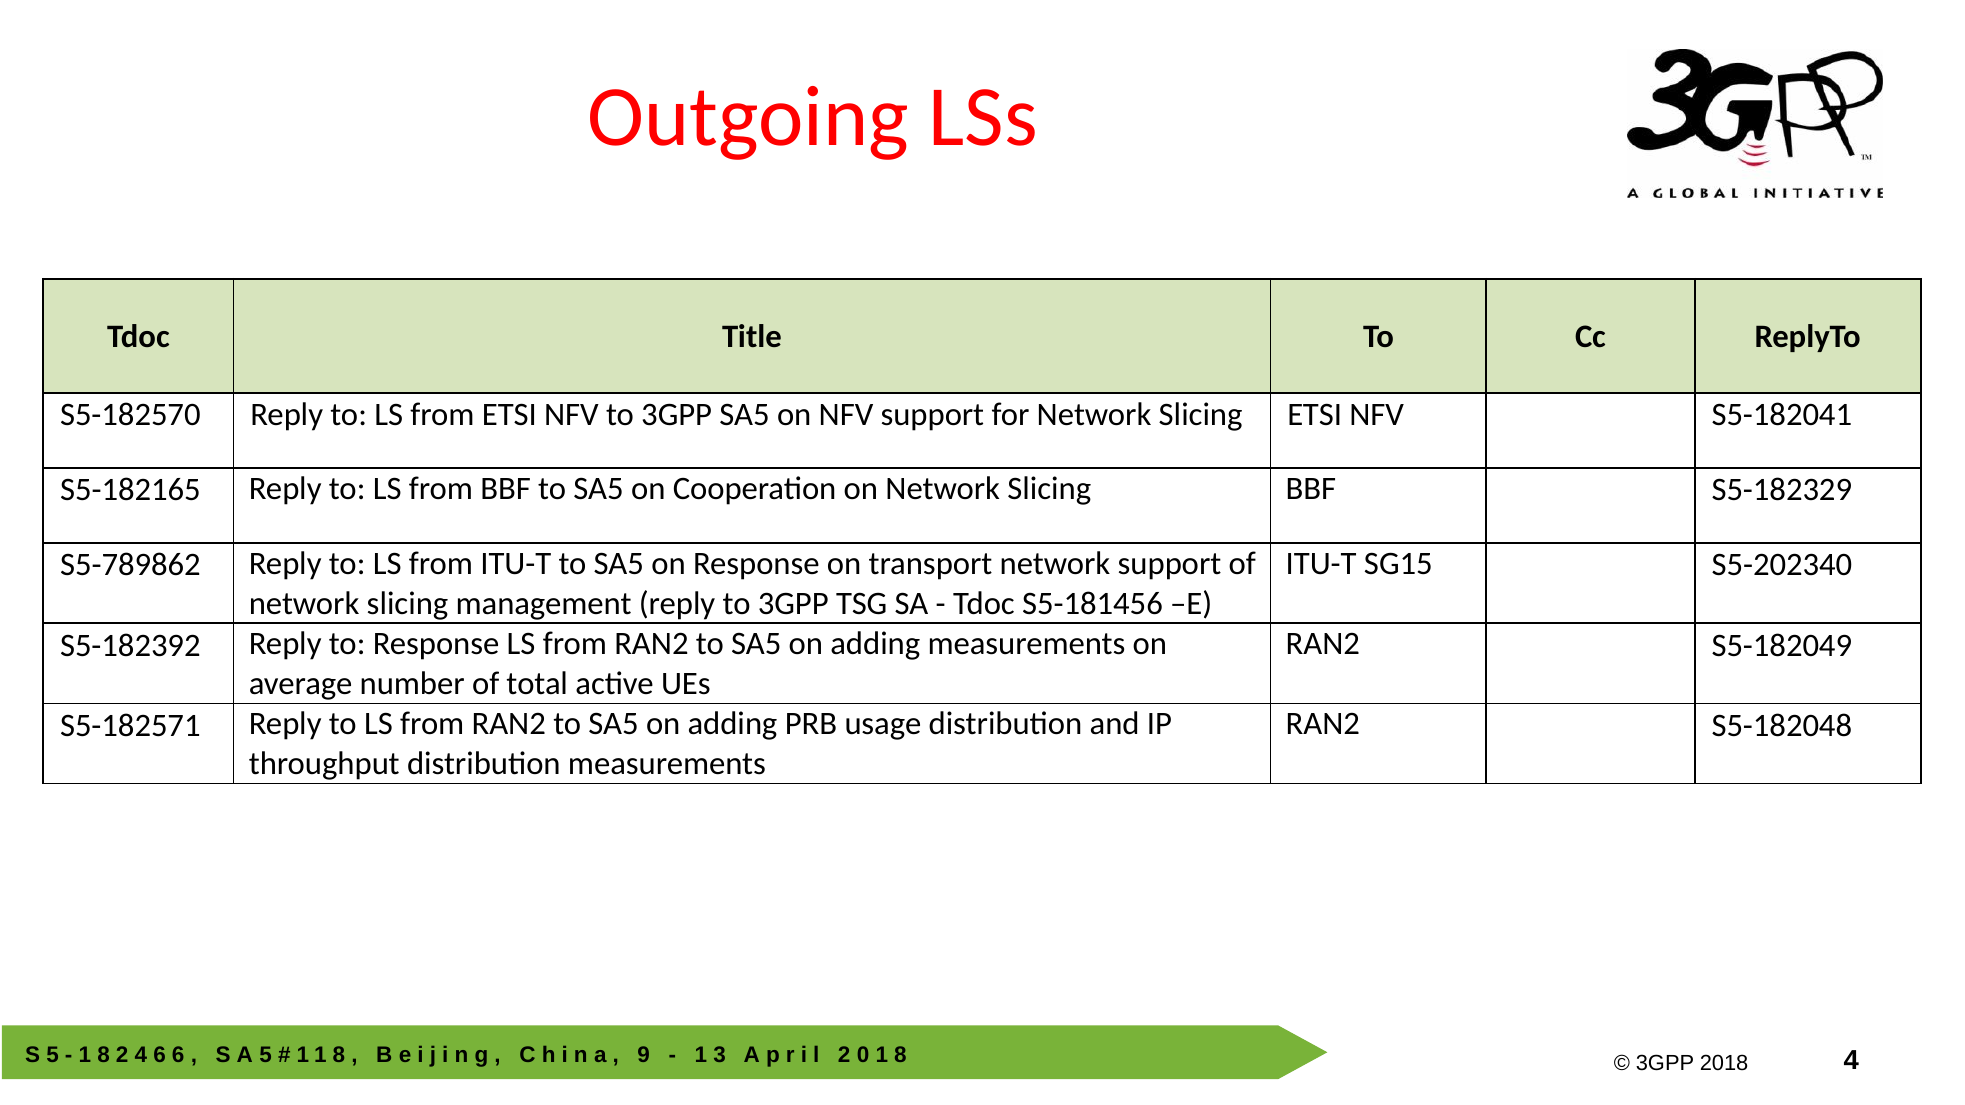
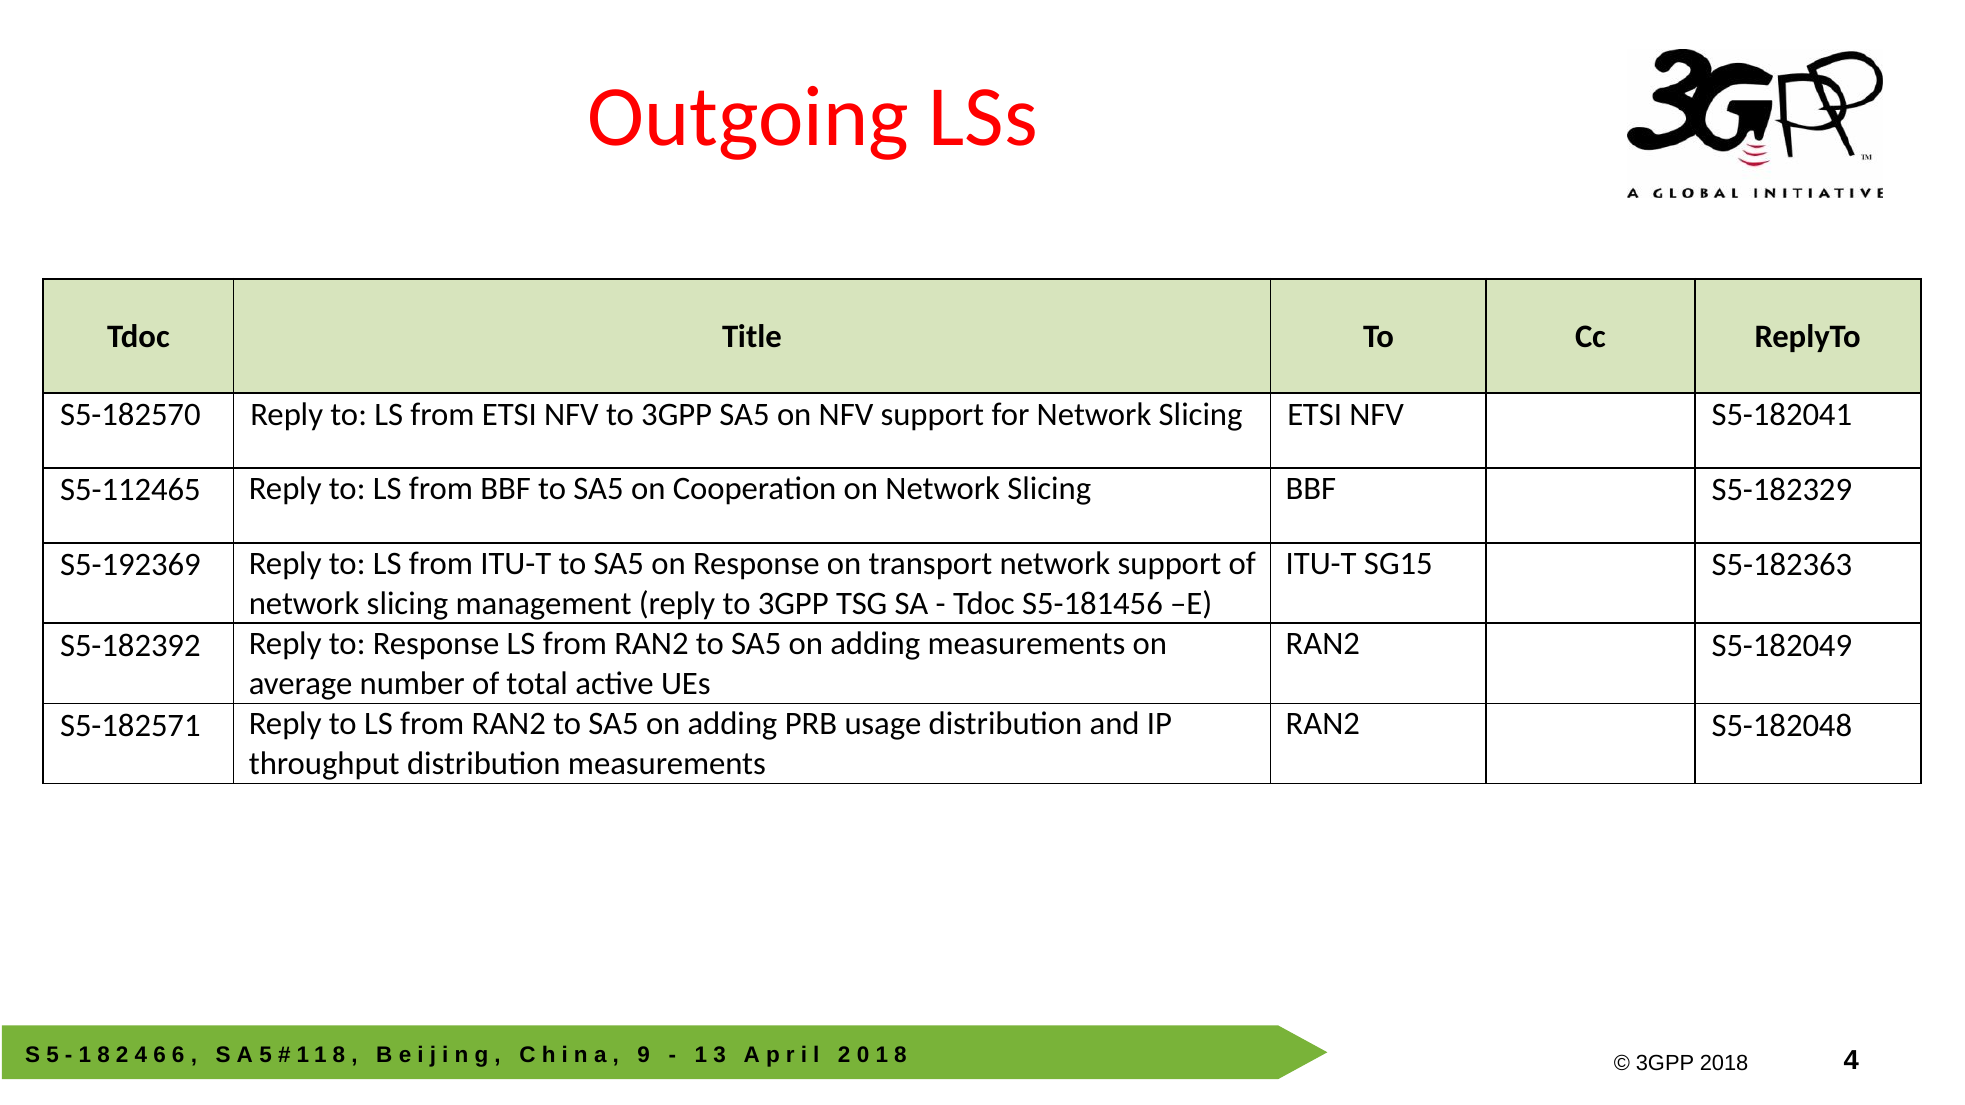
S5-182165: S5-182165 -> S5-112465
S5-202340: S5-202340 -> S5-182363
S5-789862: S5-789862 -> S5-192369
